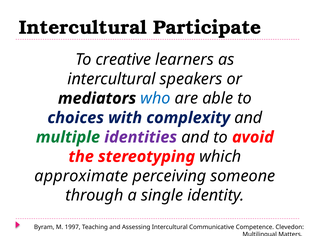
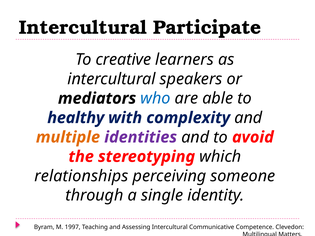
choices: choices -> healthy
multiple colour: green -> orange
approximate: approximate -> relationships
